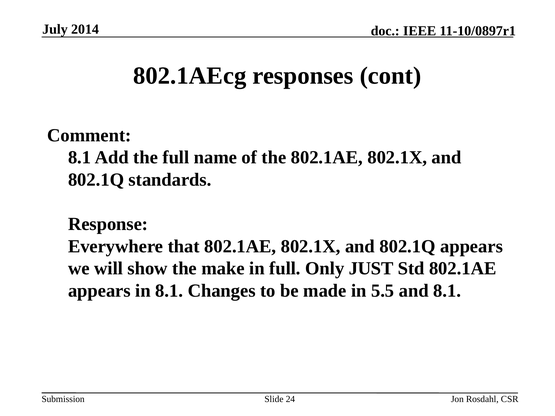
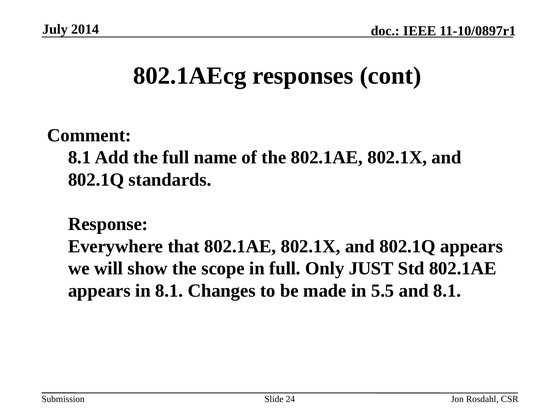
make: make -> scope
